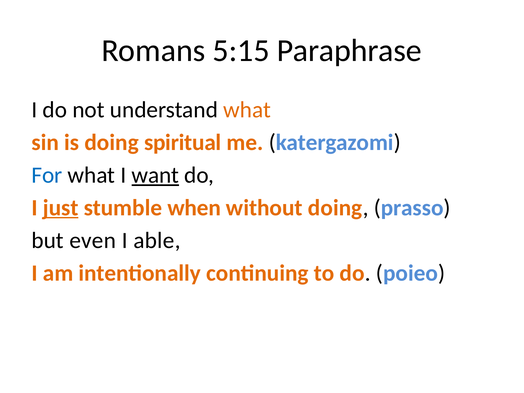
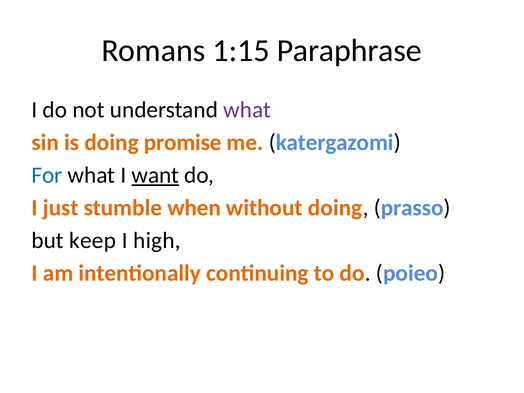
5:15: 5:15 -> 1:15
what at (247, 110) colour: orange -> purple
spiritual: spiritual -> promise
just underline: present -> none
even: even -> keep
able: able -> high
